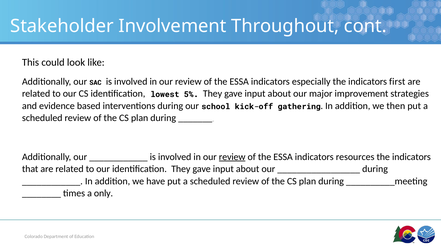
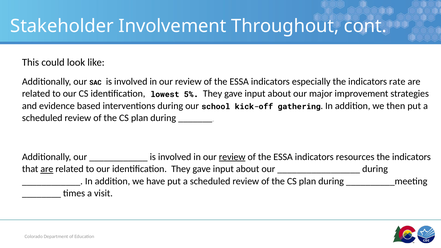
first: first -> rate
are at (47, 169) underline: none -> present
only: only -> visit
